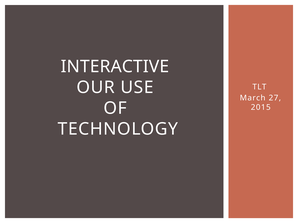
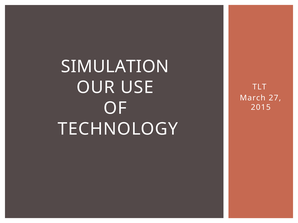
INTERACTIVE: INTERACTIVE -> SIMULATION
